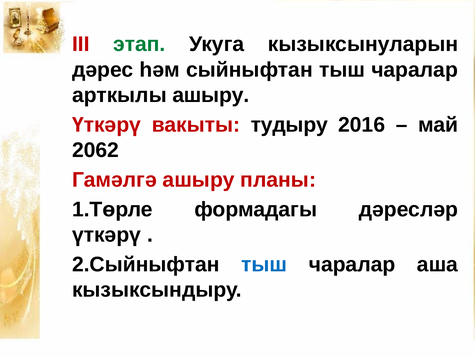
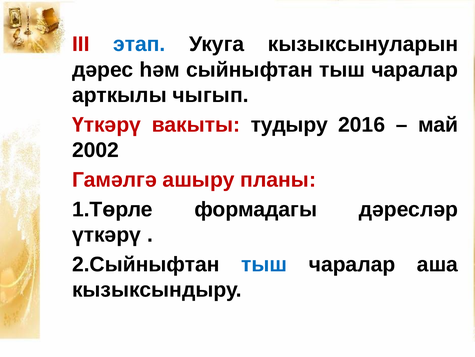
этап colour: green -> blue
арткылы ашыру: ашыру -> чыгып
2062: 2062 -> 2002
